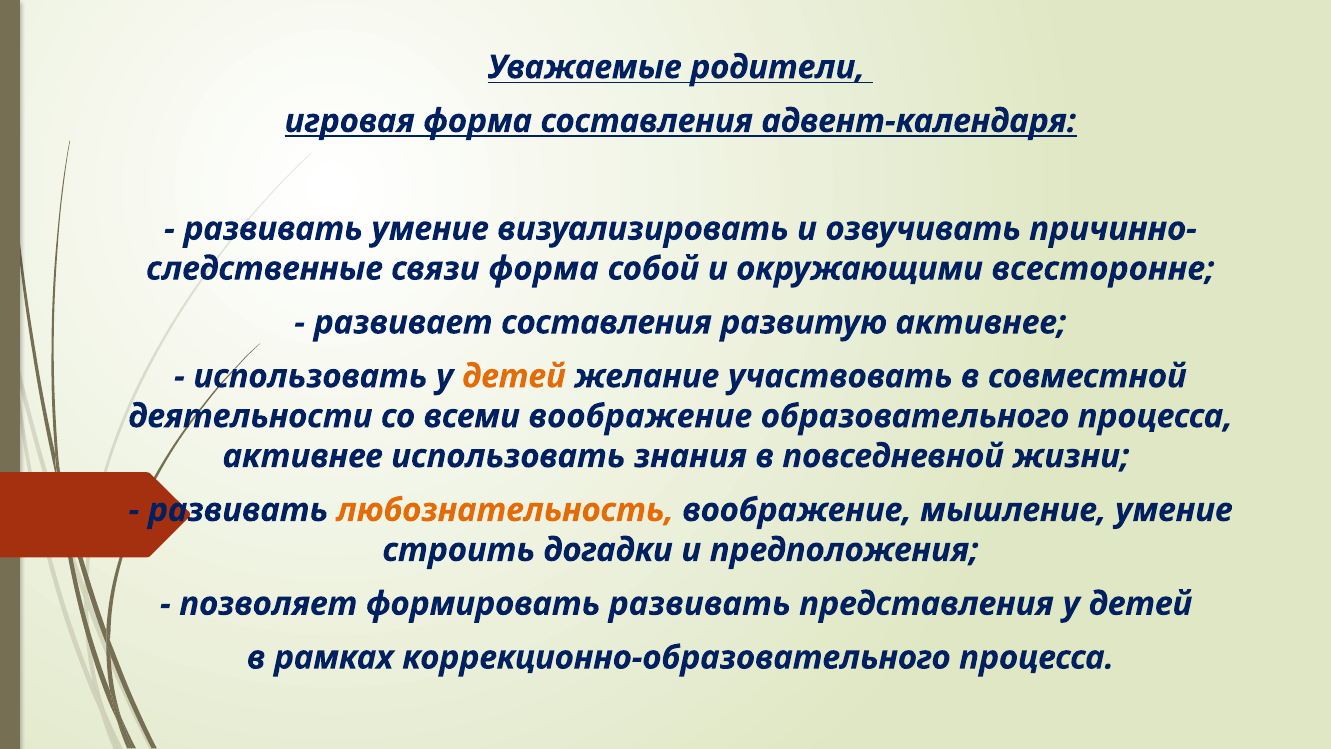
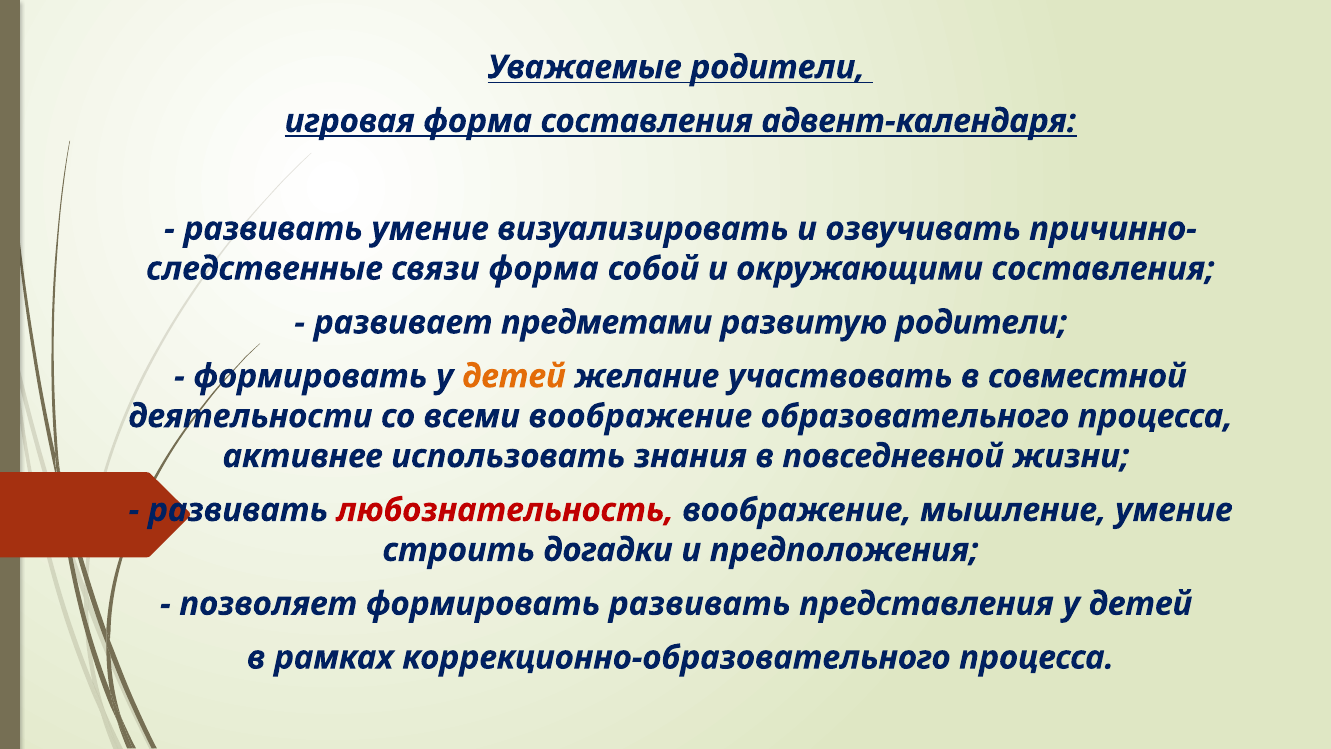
окружающими всесторонне: всесторонне -> составления
развивает составления: составления -> предметами
развитую активнее: активнее -> родители
использовать at (310, 376): использовать -> формировать
любознательность colour: orange -> red
